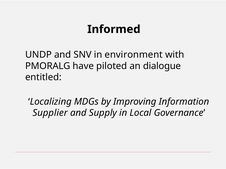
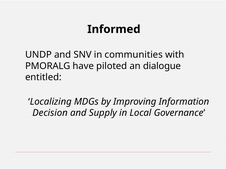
environment: environment -> communities
Supplier: Supplier -> Decision
